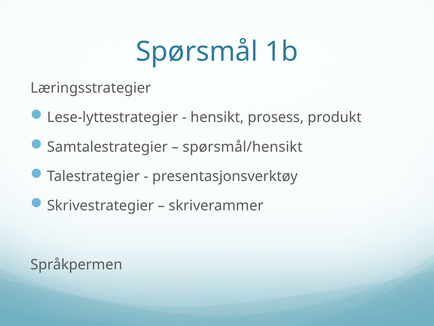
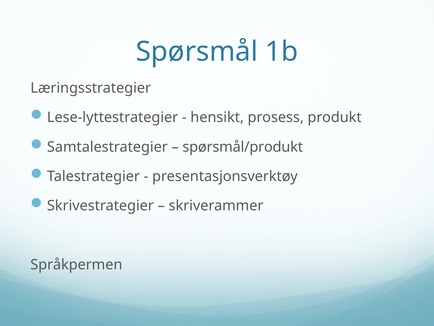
spørsmål/hensikt: spørsmål/hensikt -> spørsmål/produkt
